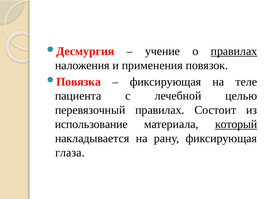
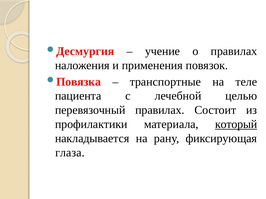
правилах at (234, 51) underline: present -> none
фиксирующая at (165, 82): фиксирующая -> транспортные
использование: использование -> профилактики
